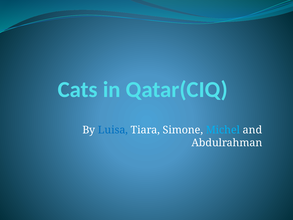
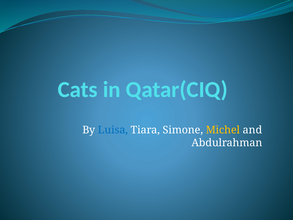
Michel colour: light blue -> yellow
